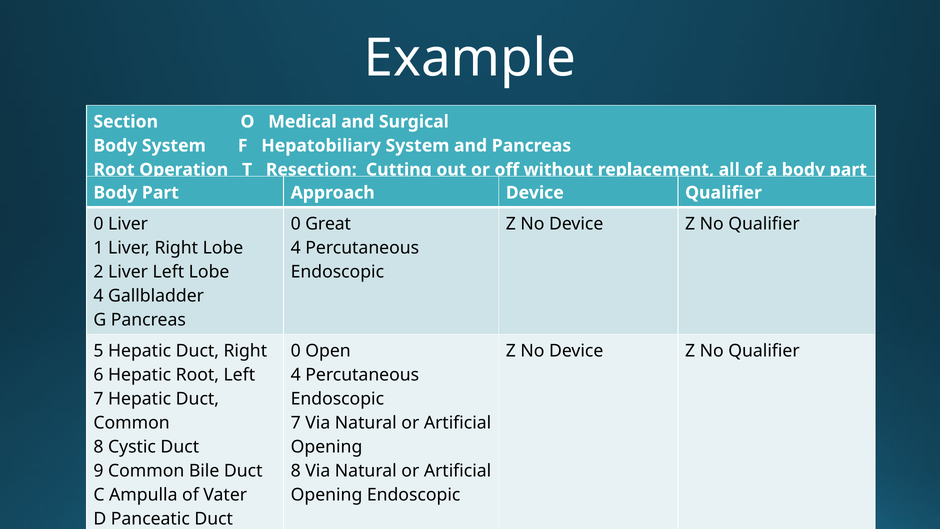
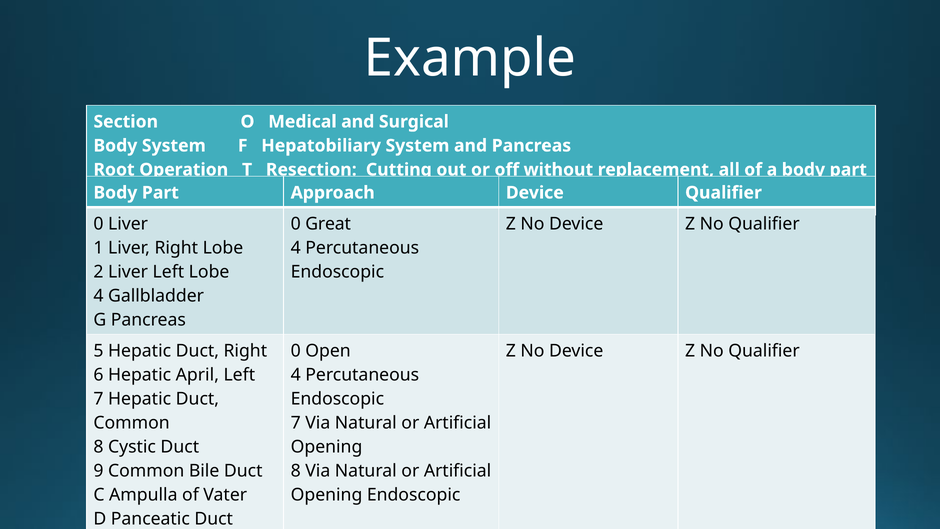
Hepatic Root: Root -> April
